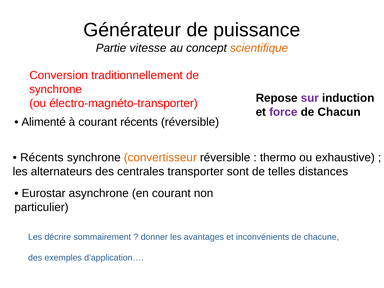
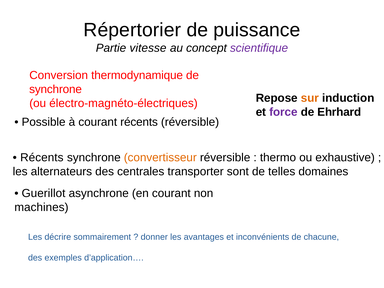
Générateur: Générateur -> Répertorier
scientifique colour: orange -> purple
traditionnellement: traditionnellement -> thermodynamique
sur colour: purple -> orange
électro-magnéto-transporter: électro-magnéto-transporter -> électro-magnéto-électriques
Chacun: Chacun -> Ehrhard
Alimenté: Alimenté -> Possible
distances: distances -> domaines
Eurostar: Eurostar -> Guerillot
particulier: particulier -> machines
